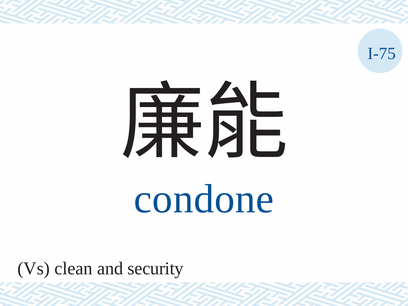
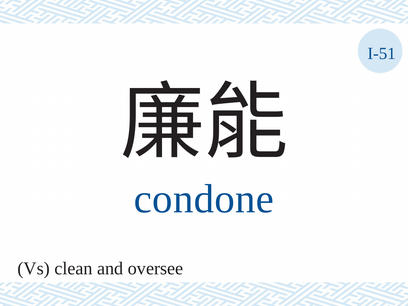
I-75: I-75 -> I-51
security: security -> oversee
